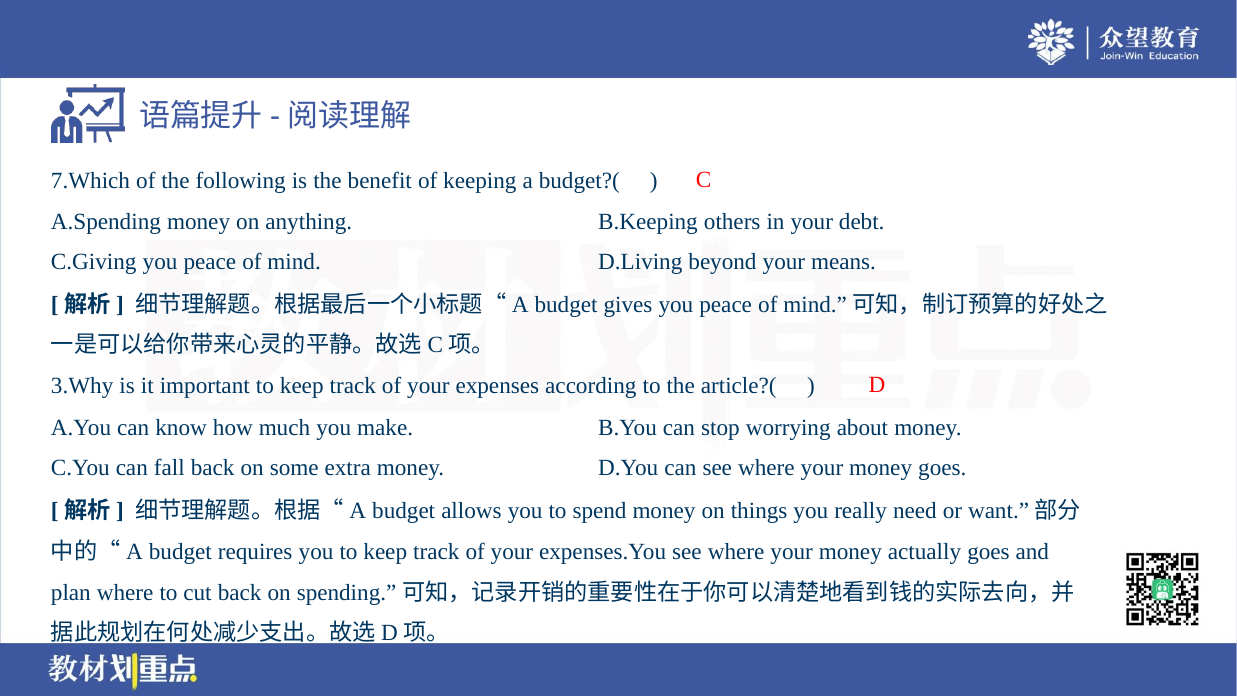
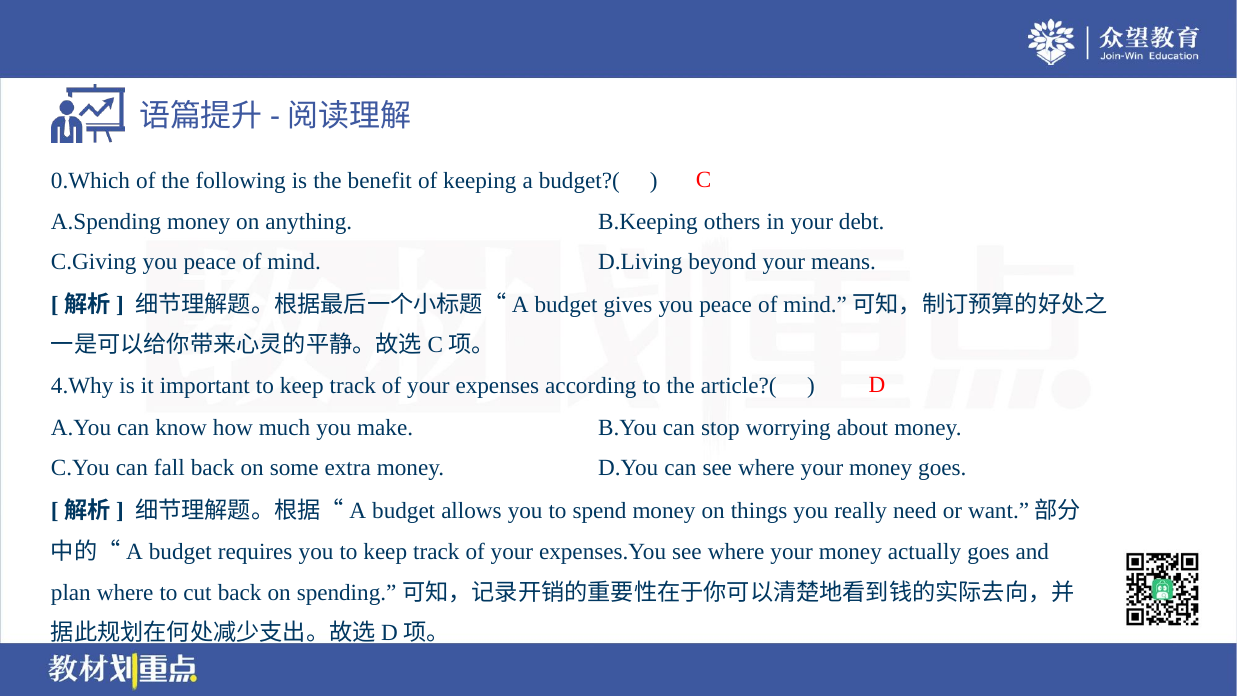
7.Which: 7.Which -> 0.Which
3.Why: 3.Why -> 4.Why
